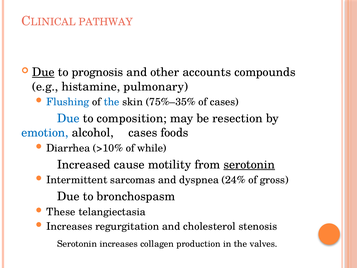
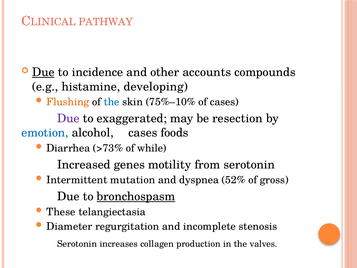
prognosis: prognosis -> incidence
pulmonary: pulmonary -> developing
Flushing colour: blue -> orange
75%–35%: 75%–35% -> 75%–10%
Due at (68, 118) colour: blue -> purple
composition: composition -> exaggerated
>10%: >10% -> >73%
cause: cause -> genes
serotonin at (249, 164) underline: present -> none
sarcomas: sarcomas -> mutation
24%: 24% -> 52%
bronchospasm underline: none -> present
Increases at (69, 226): Increases -> Diameter
cholesterol: cholesterol -> incomplete
